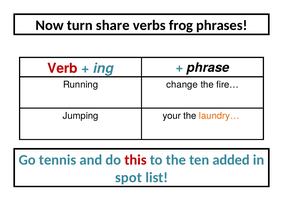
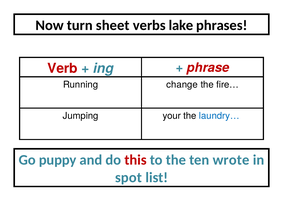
share: share -> sheet
frog: frog -> lake
phrase colour: black -> red
laundry… colour: orange -> blue
tennis: tennis -> puppy
added: added -> wrote
